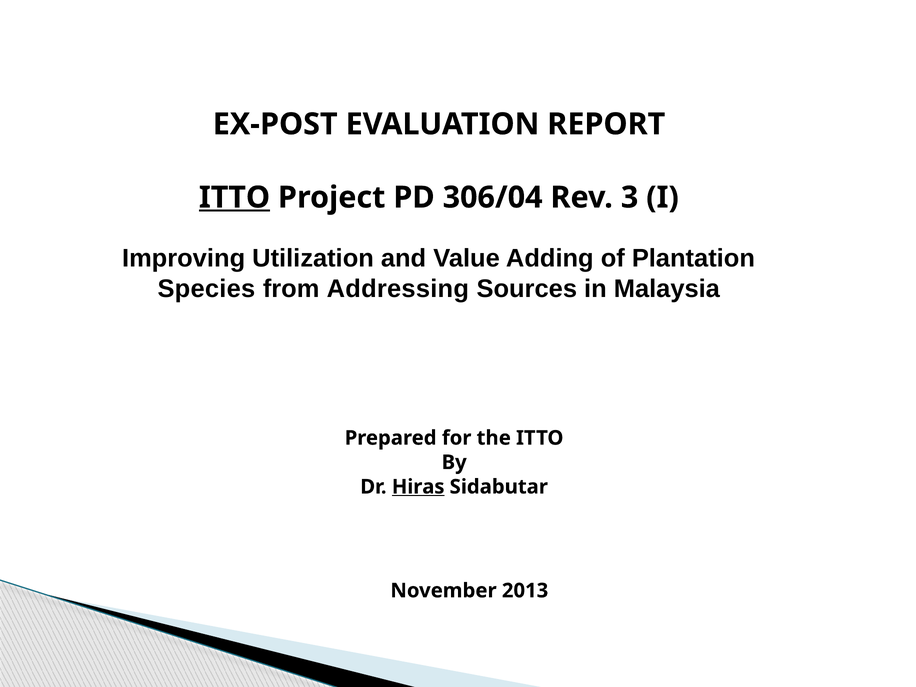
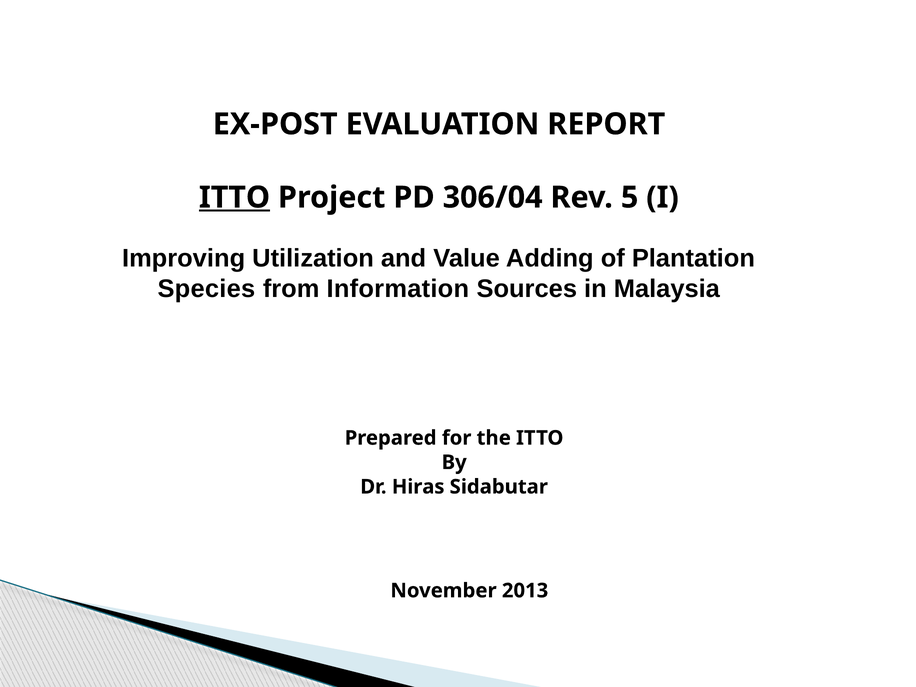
3: 3 -> 5
Addressing: Addressing -> Information
Hiras underline: present -> none
